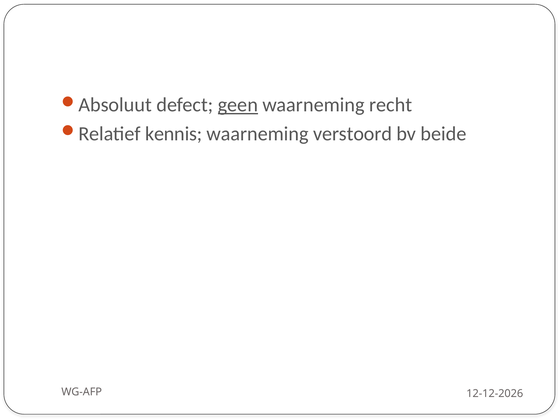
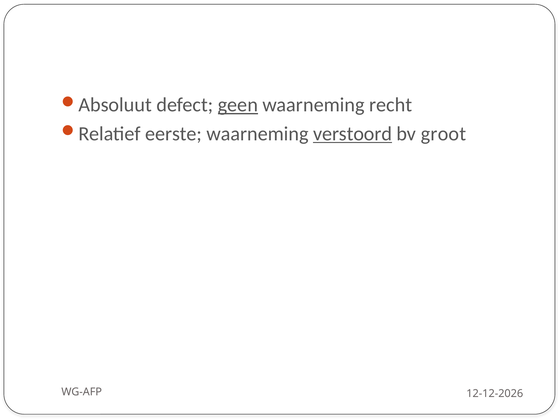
kennis: kennis -> eerste
verstoord underline: none -> present
beide: beide -> groot
